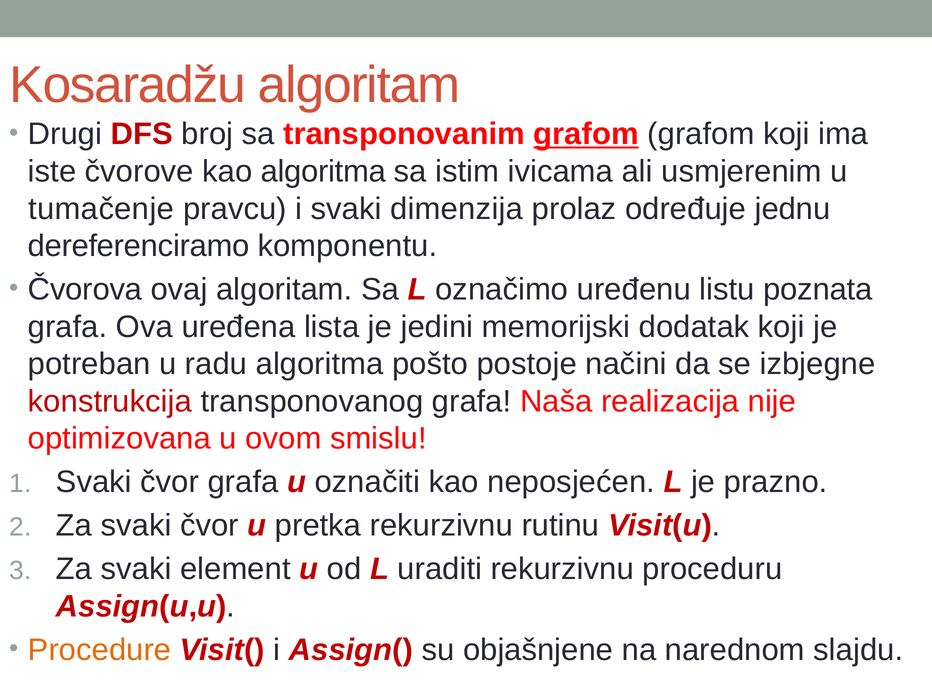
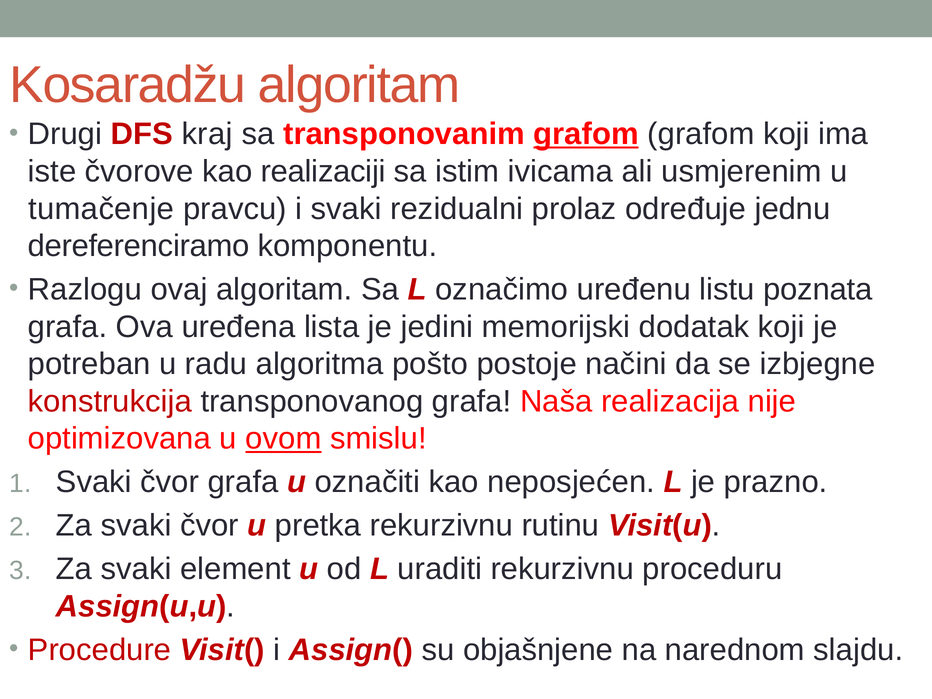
broj: broj -> kraj
kao algoritma: algoritma -> realizaciji
dimenzija: dimenzija -> rezidualni
Čvorova: Čvorova -> Razlogu
ovom underline: none -> present
Procedure colour: orange -> red
